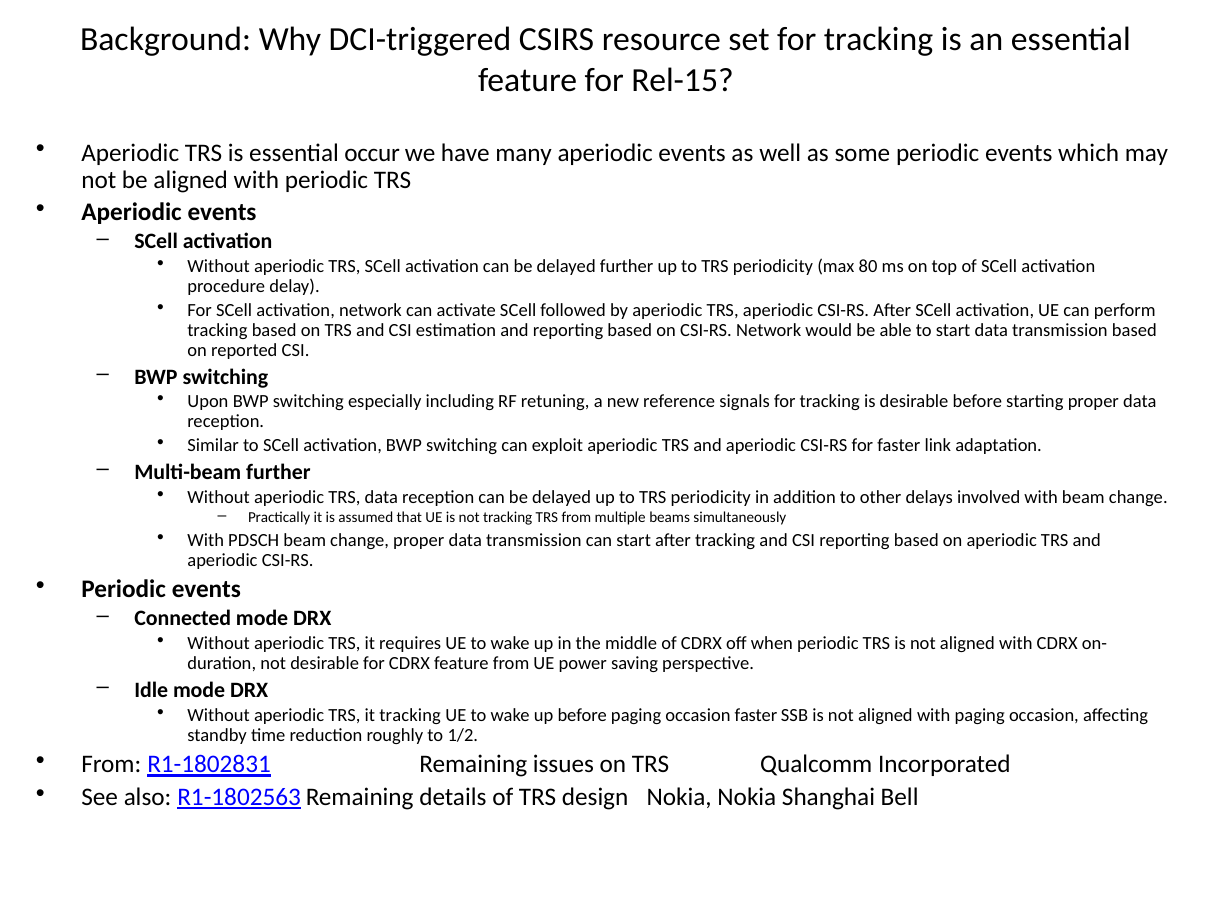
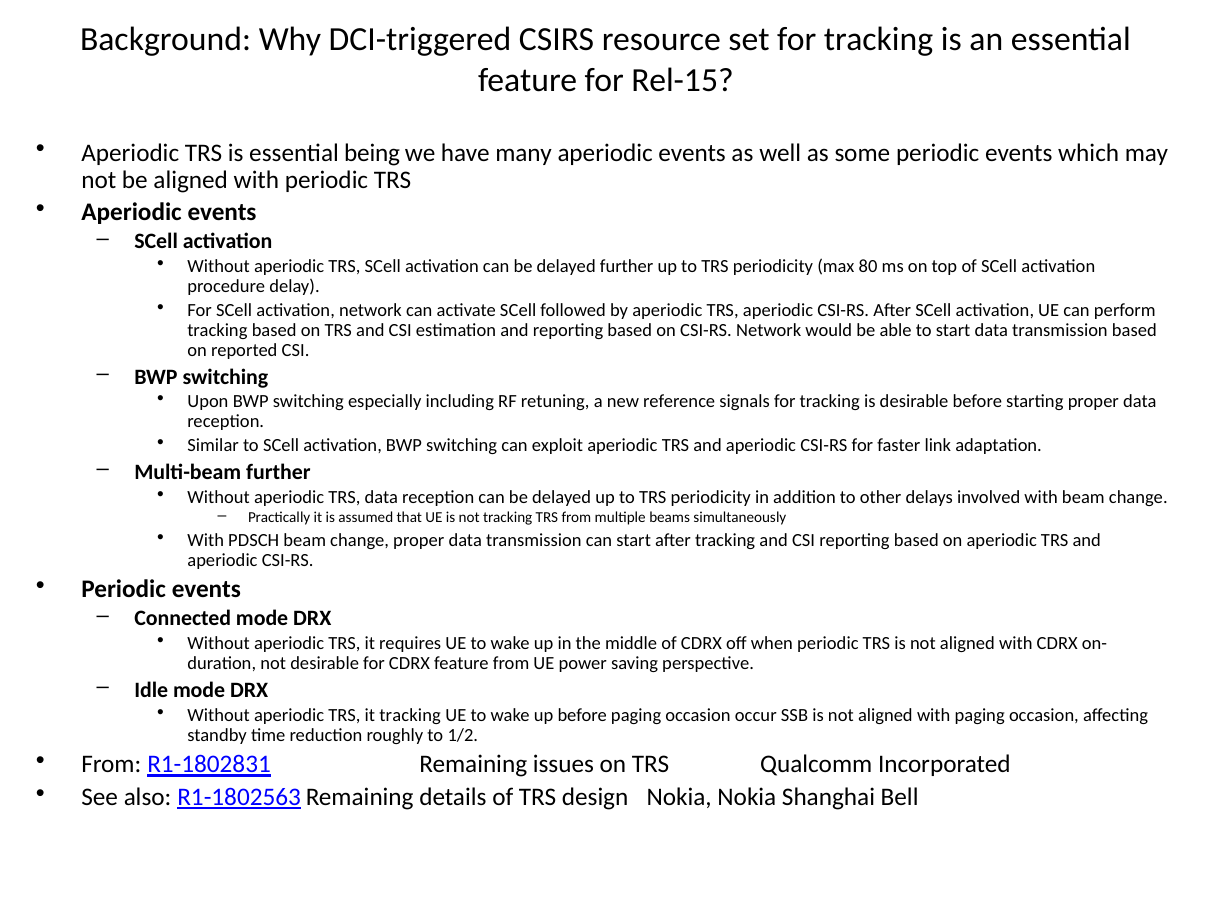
occur: occur -> being
occasion faster: faster -> occur
